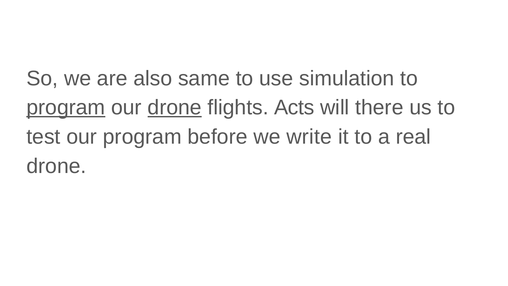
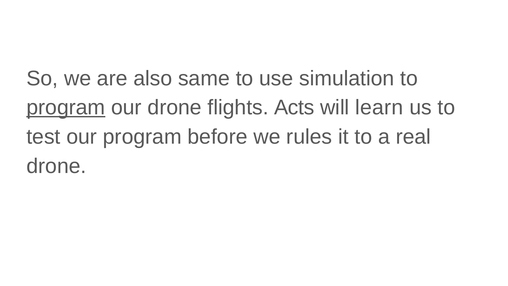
drone at (175, 108) underline: present -> none
there: there -> learn
write: write -> rules
